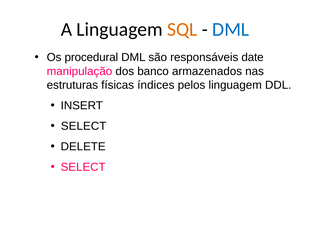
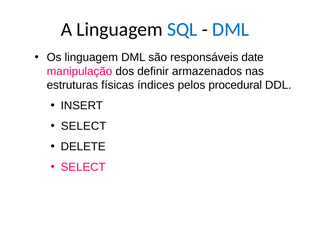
SQL colour: orange -> blue
Os procedural: procedural -> linguagem
banco: banco -> definir
pelos linguagem: linguagem -> procedural
